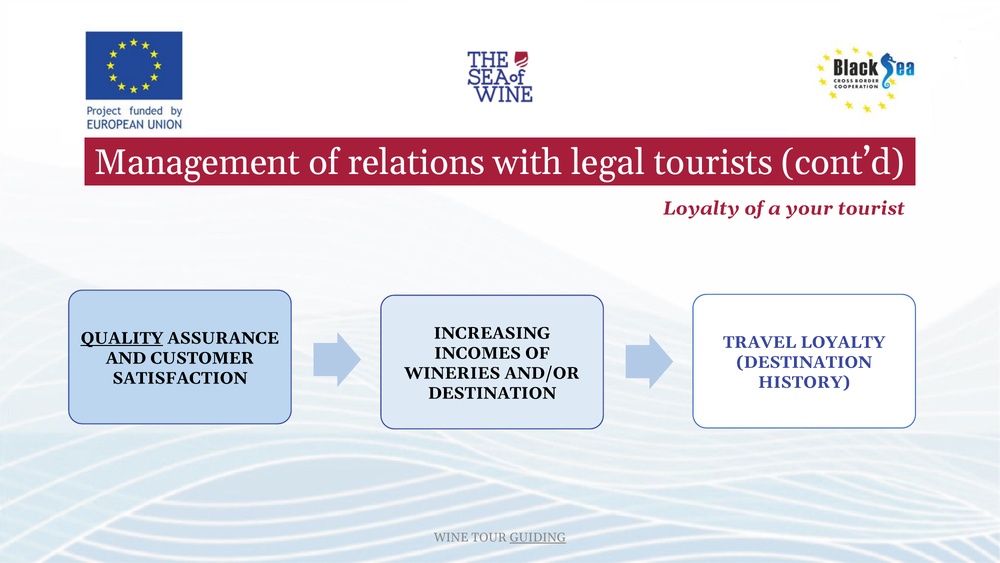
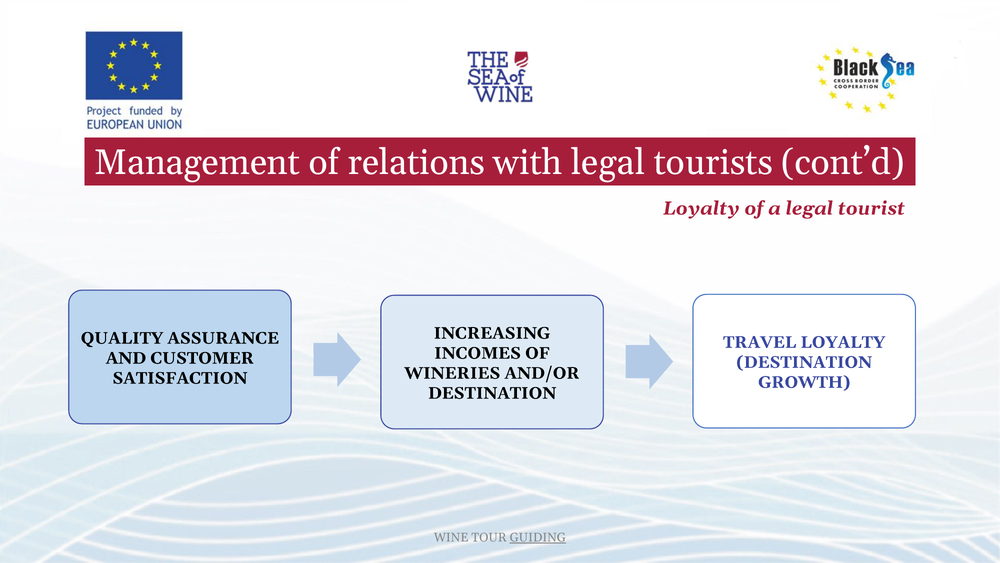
a your: your -> legal
QUALITY underline: present -> none
HISTORY: HISTORY -> GROWTH
